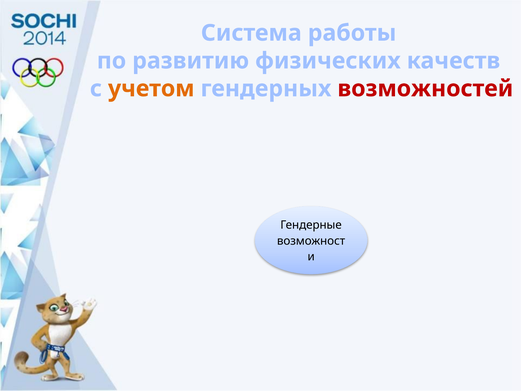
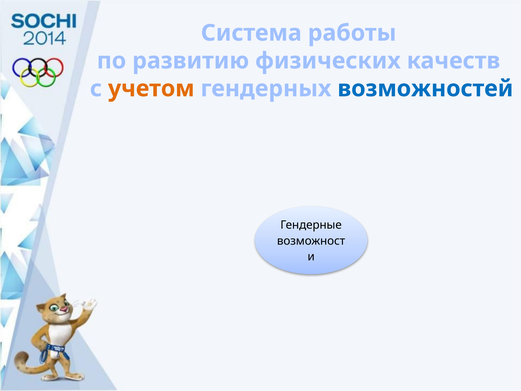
возможностей colour: red -> blue
